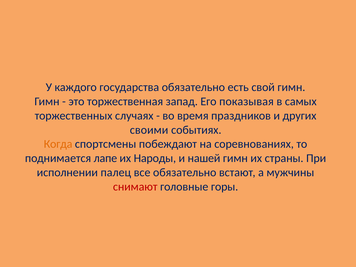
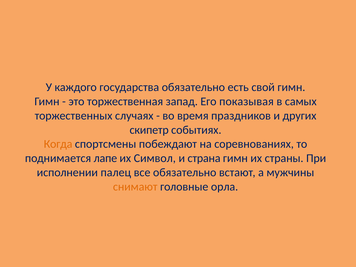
своими: своими -> скипетр
Народы: Народы -> Символ
нашей: нашей -> страна
снимают colour: red -> orange
горы: горы -> орла
